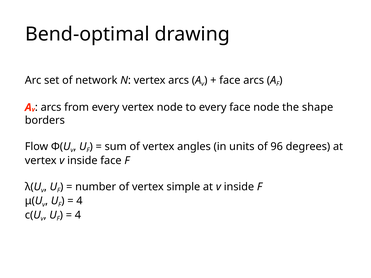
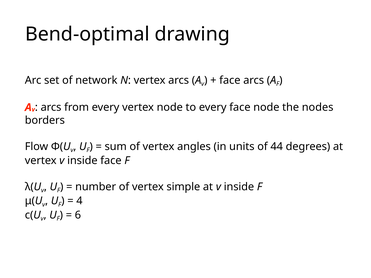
shape: shape -> nodes
96: 96 -> 44
4 at (78, 215): 4 -> 6
